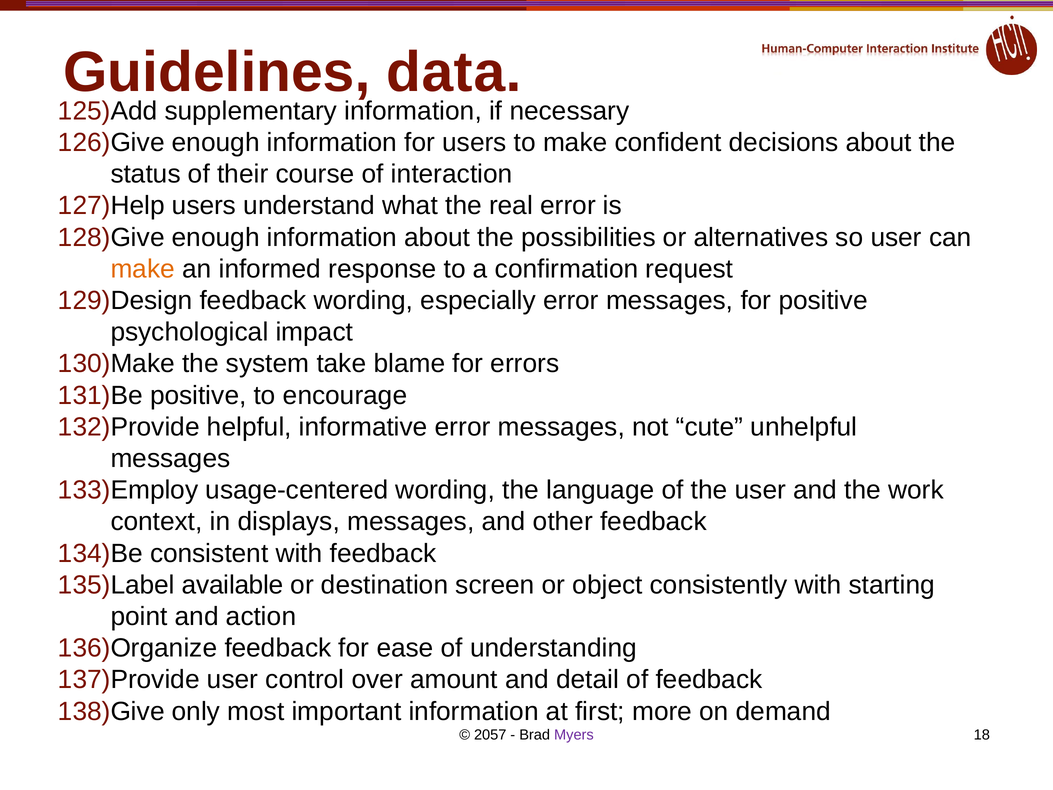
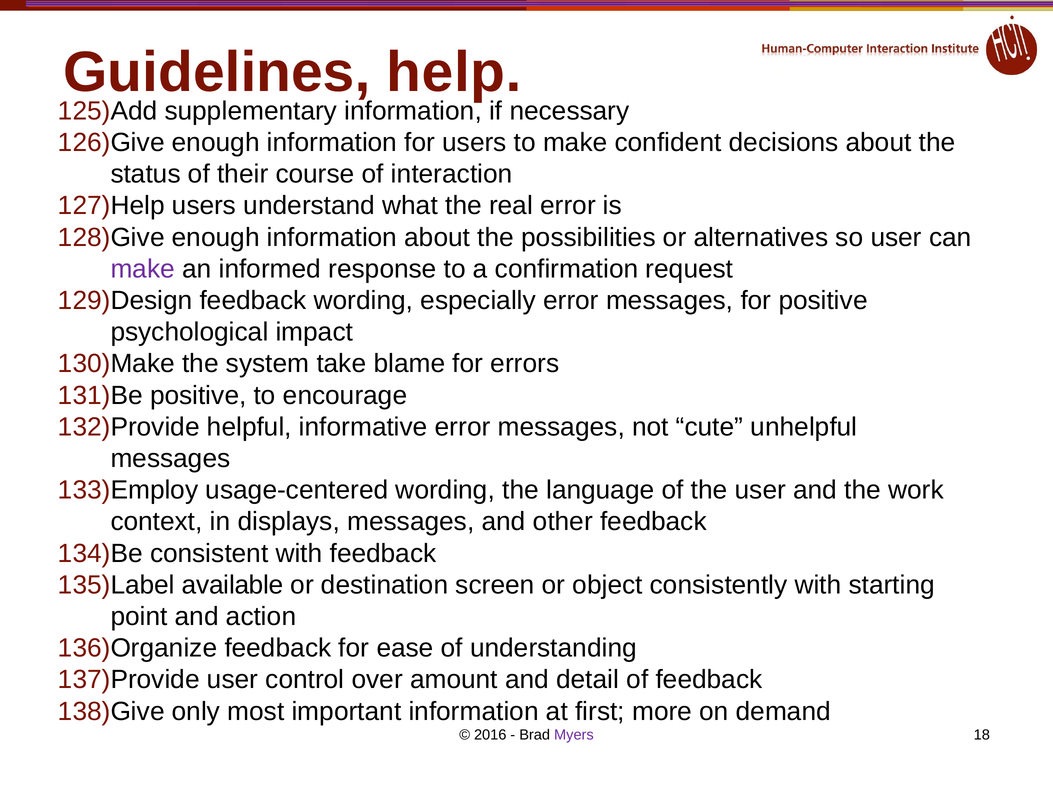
data: data -> help
make at (143, 269) colour: orange -> purple
2057: 2057 -> 2016
